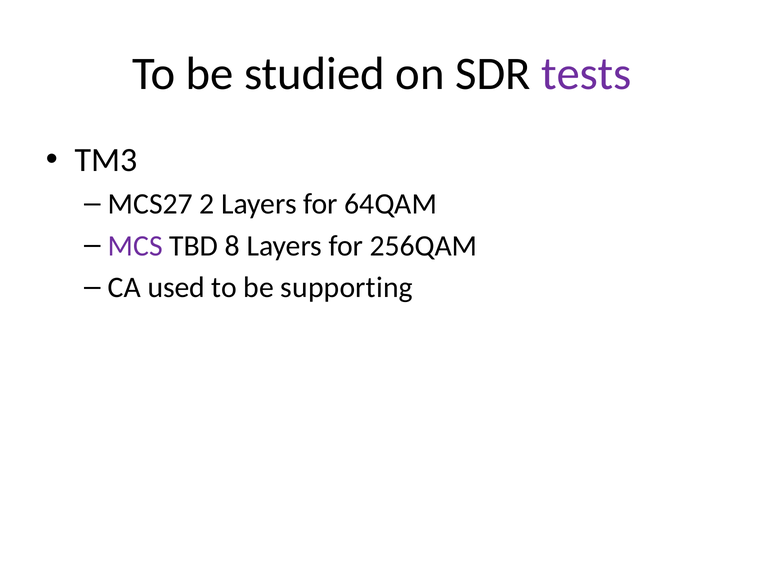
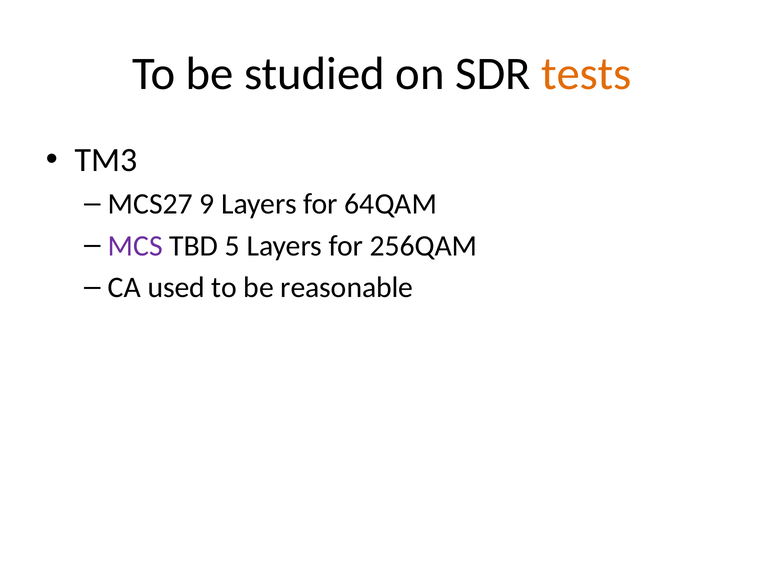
tests colour: purple -> orange
2: 2 -> 9
8: 8 -> 5
supporting: supporting -> reasonable
